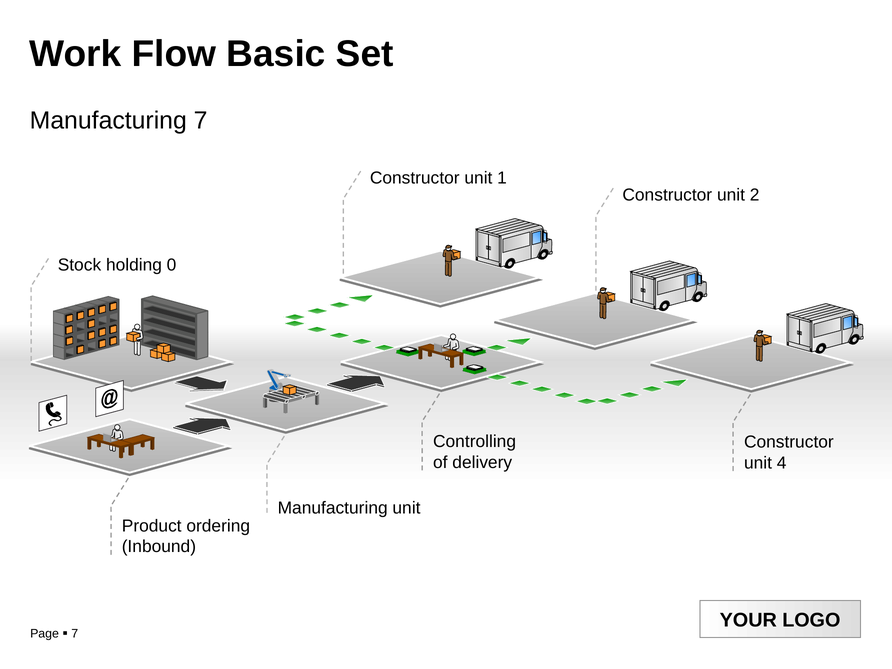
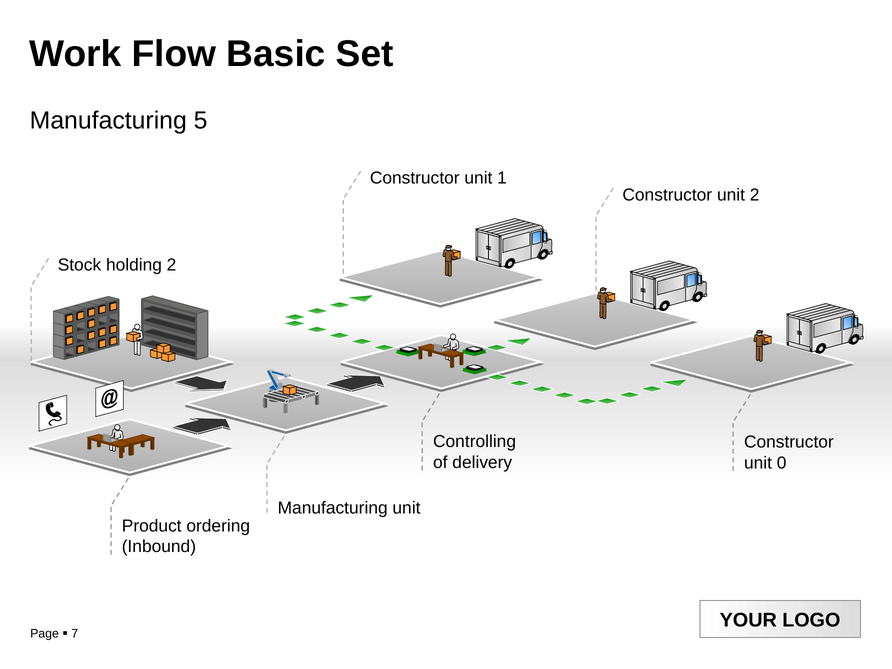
Manufacturing 7: 7 -> 5
holding 0: 0 -> 2
4: 4 -> 0
